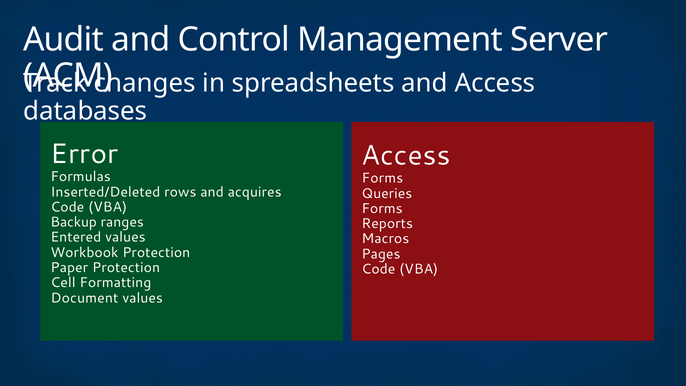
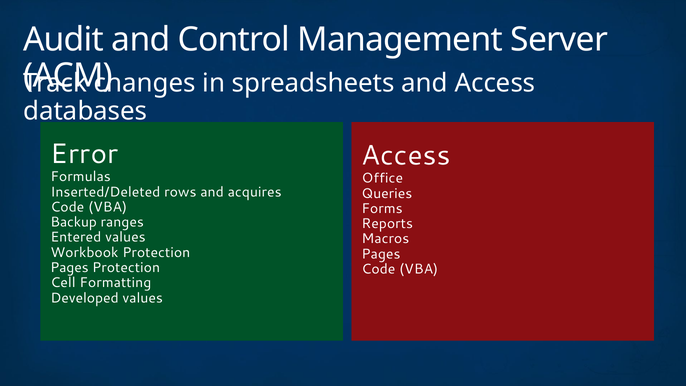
Forms at (382, 178): Forms -> Office
Paper at (69, 268): Paper -> Pages
Document: Document -> Developed
